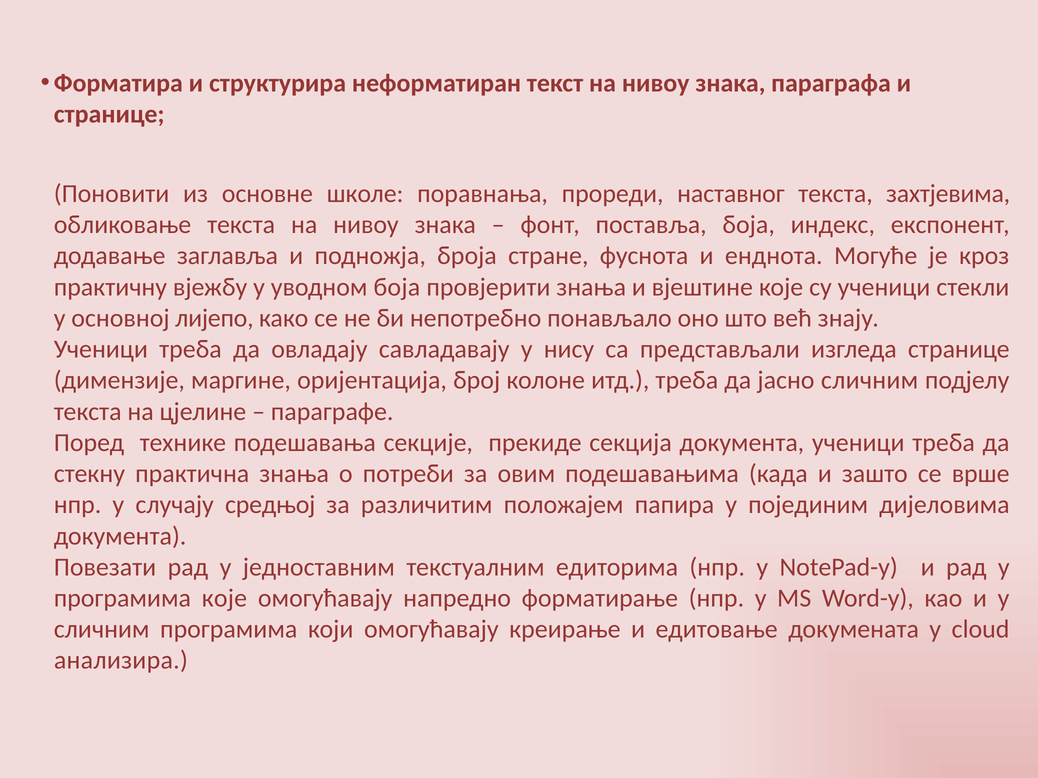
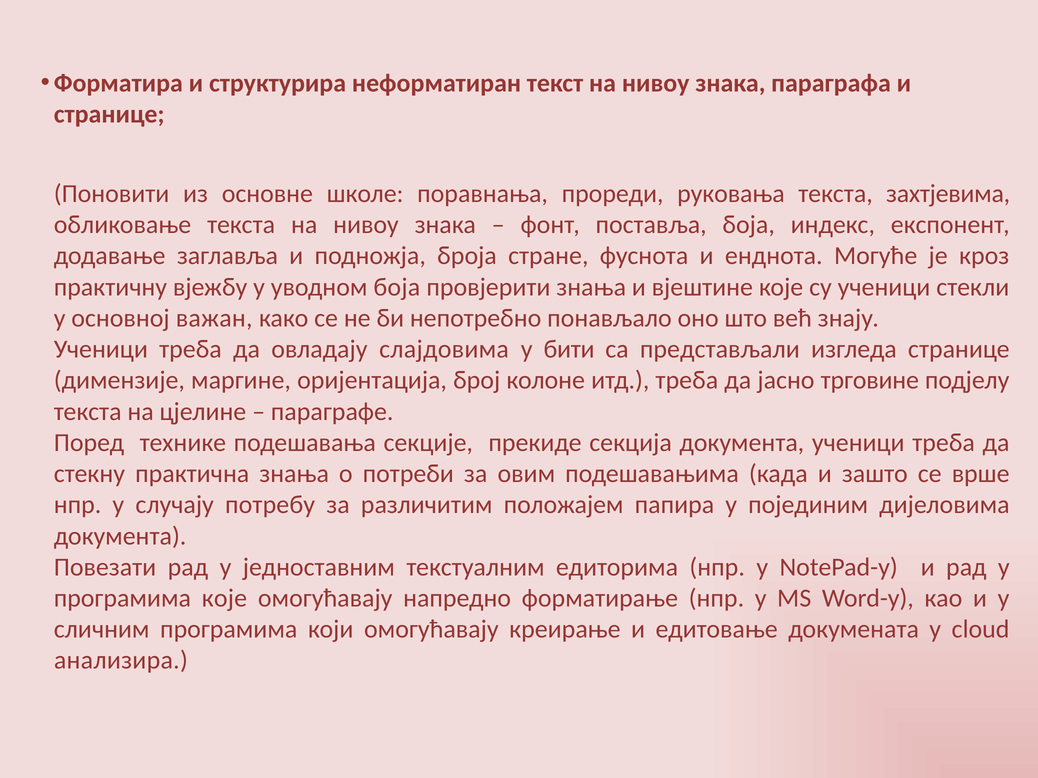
наставног: наставног -> руковања
лијепо: лијепо -> важан
савладавају: савладавају -> слајдовима
нису: нису -> бити
јасно сличним: сличним -> трговине
средњој: средњој -> потребу
